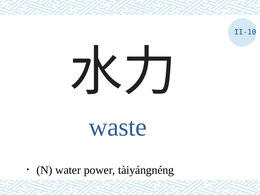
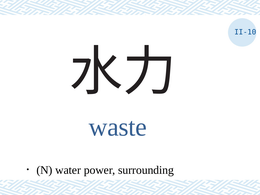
tàiyángnéng: tàiyángnéng -> surrounding
